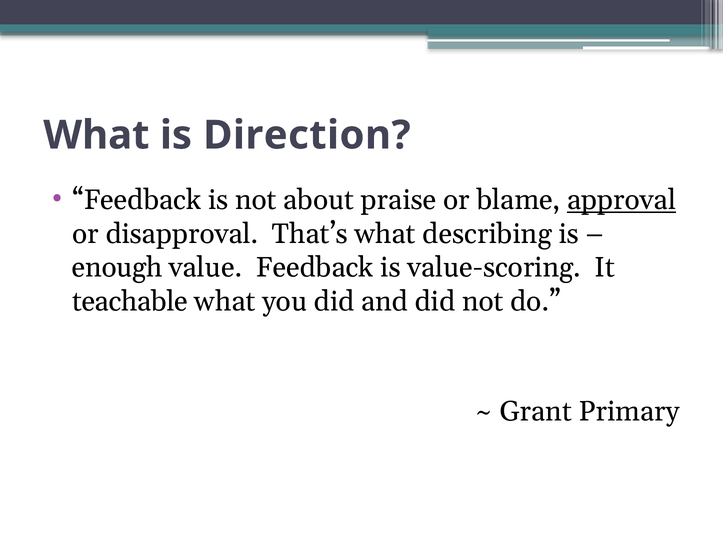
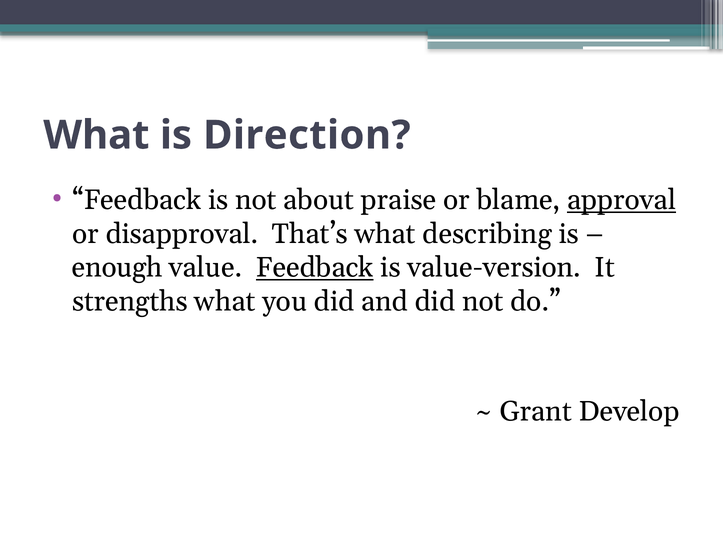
Feedback at (315, 268) underline: none -> present
value-scoring: value-scoring -> value-version
teachable: teachable -> strengths
Primary: Primary -> Develop
